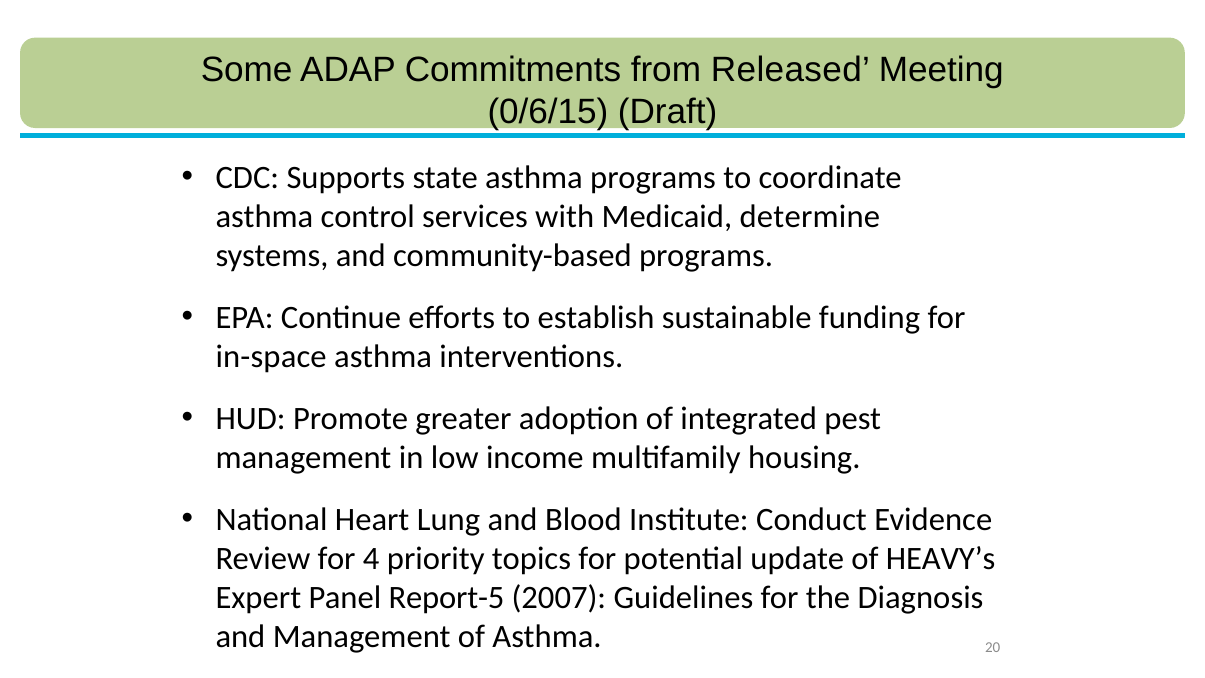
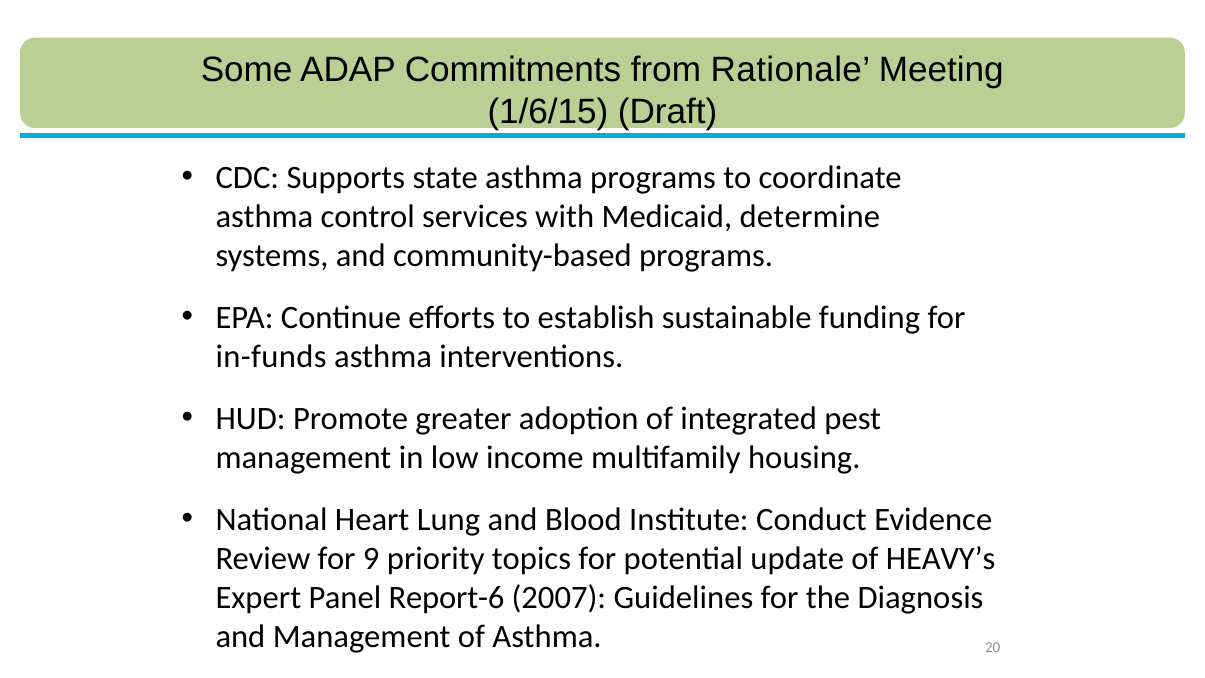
Released: Released -> Rationale
0/6/15: 0/6/15 -> 1/6/15
in-space: in-space -> in-funds
4: 4 -> 9
Report-5: Report-5 -> Report-6
